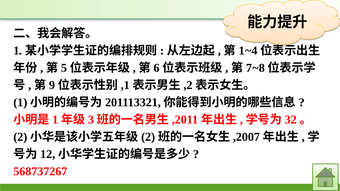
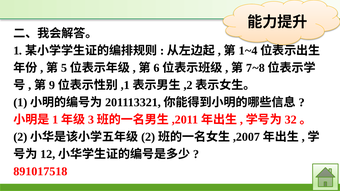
568737267: 568737267 -> 891017518
